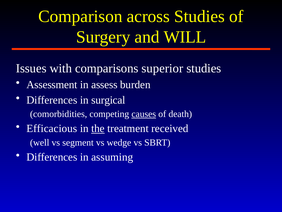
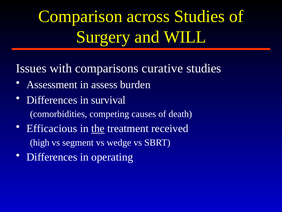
superior: superior -> curative
surgical: surgical -> survival
causes underline: present -> none
well: well -> high
assuming: assuming -> operating
